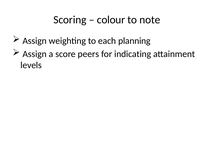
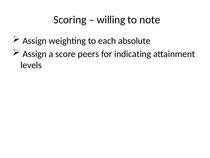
colour: colour -> willing
planning: planning -> absolute
